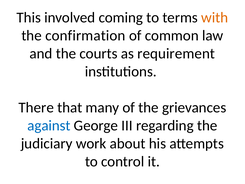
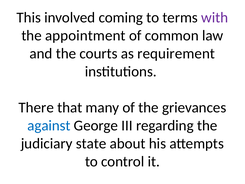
with colour: orange -> purple
confirmation: confirmation -> appointment
work: work -> state
